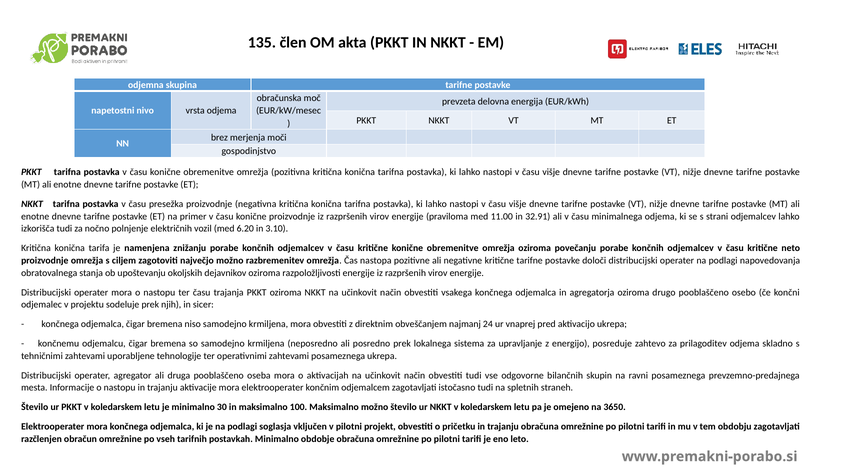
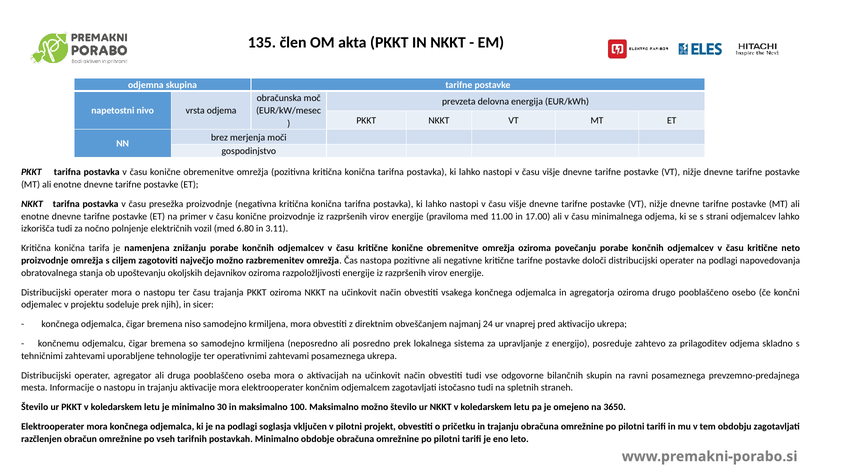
32.91: 32.91 -> 17.00
6.20: 6.20 -> 6.80
3.10: 3.10 -> 3.11
